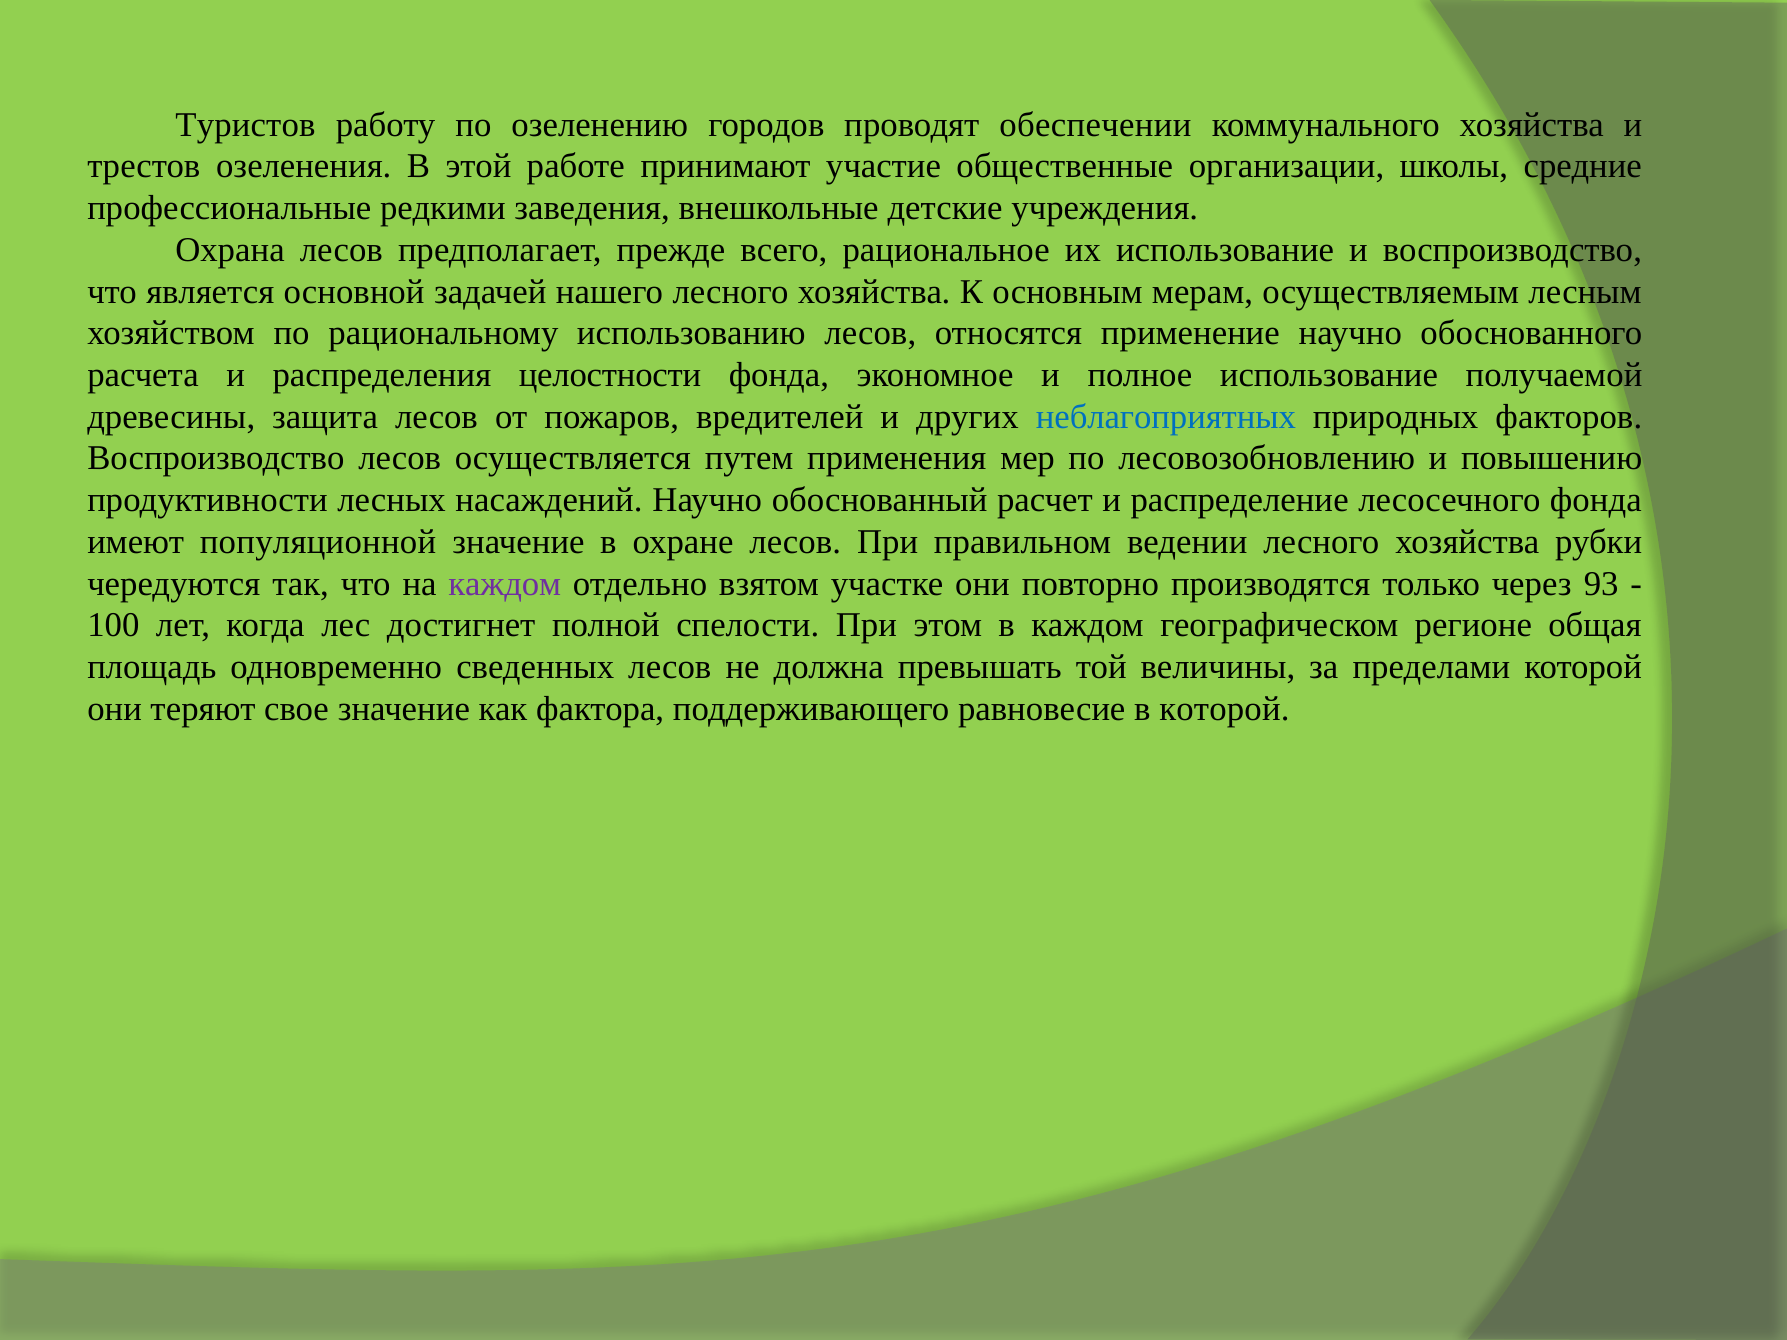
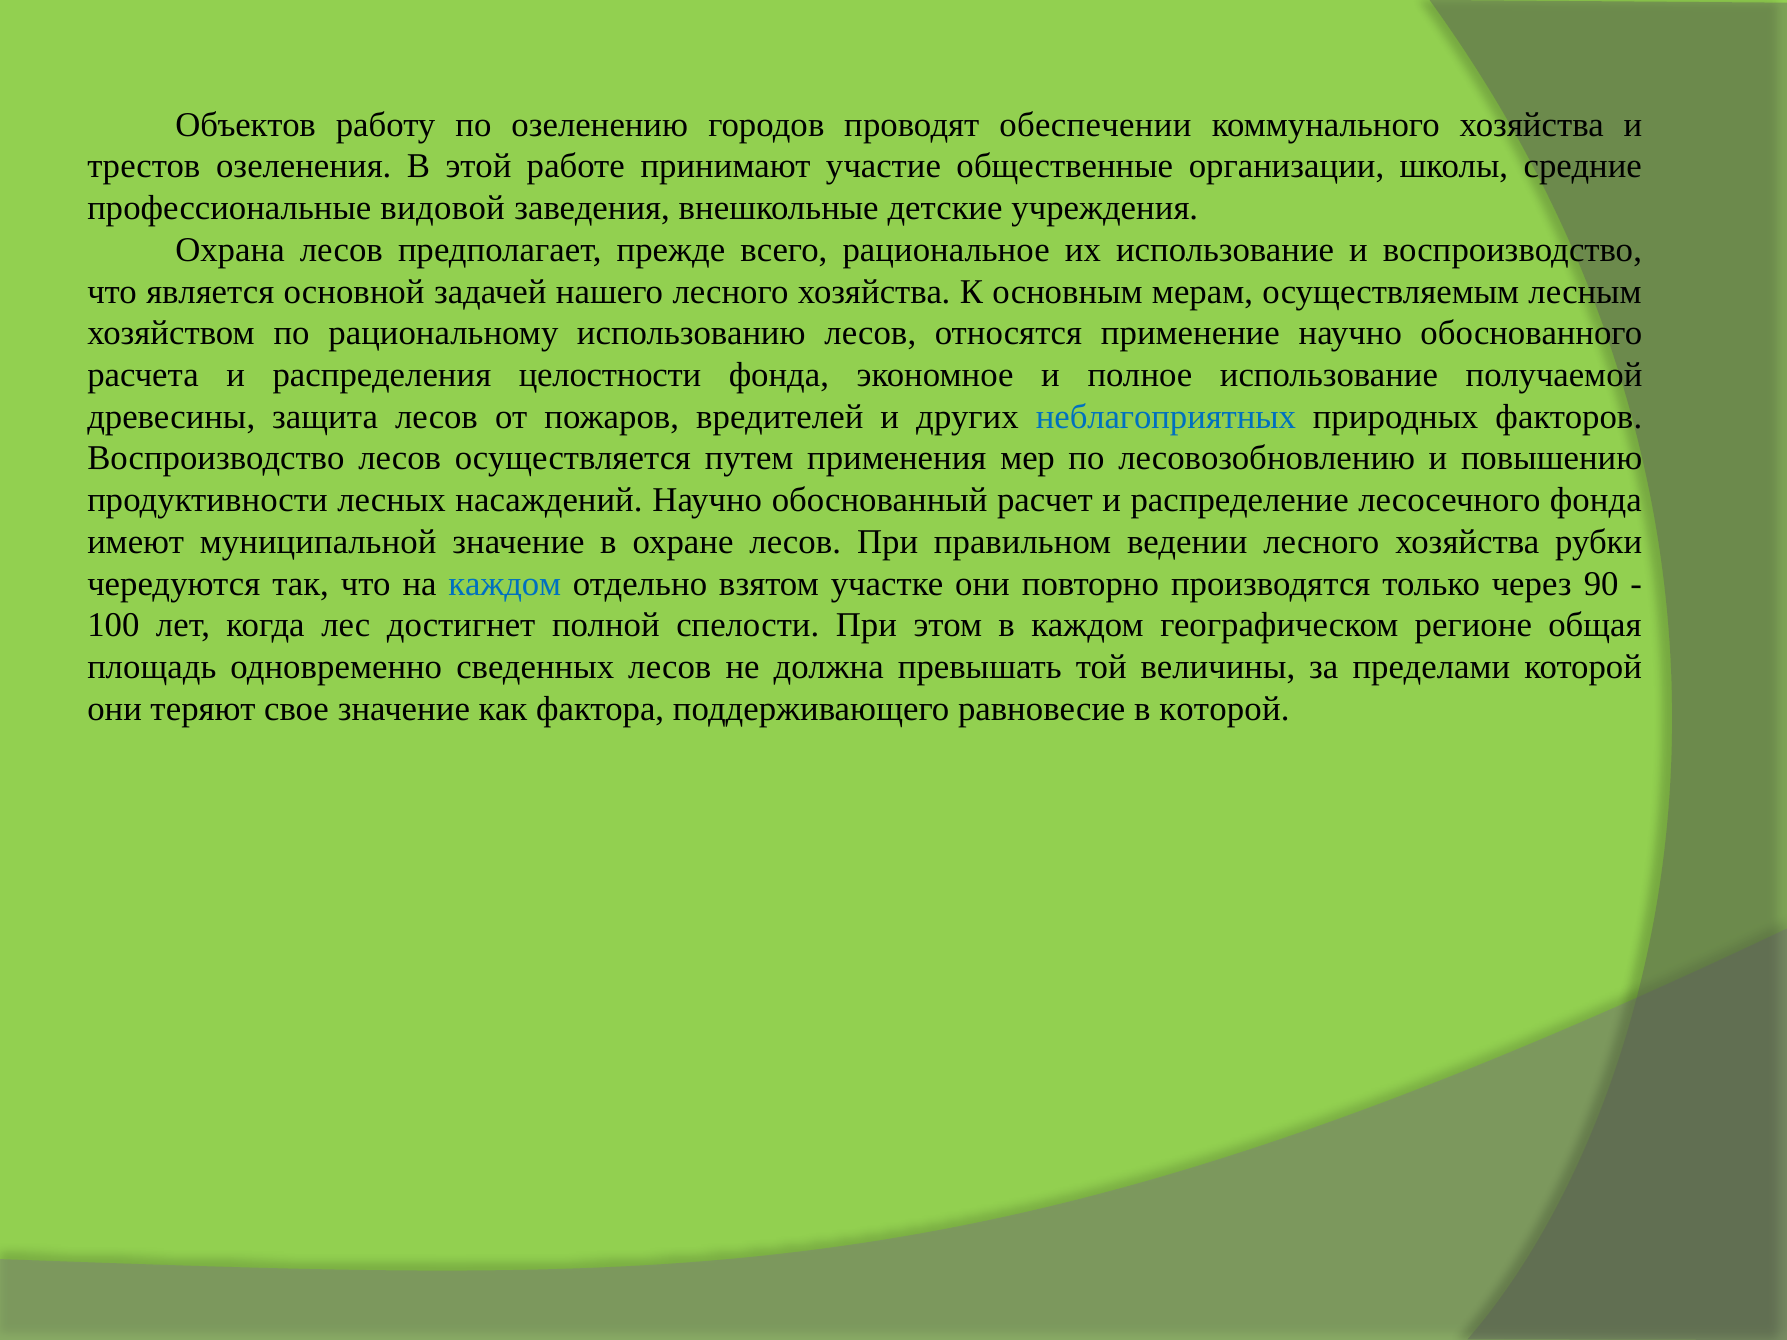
Туристов: Туристов -> Объектов
редкими: редкими -> видовой
популяционной: популяционной -> муниципальной
каждом at (505, 584) colour: purple -> blue
93: 93 -> 90
